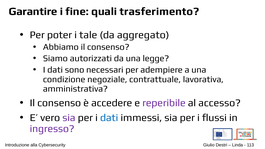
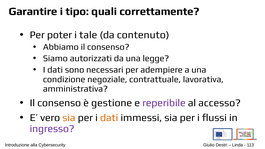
fine: fine -> tipo
trasferimento: trasferimento -> correttamente
aggregato: aggregato -> contenuto
accedere: accedere -> gestione
sia at (69, 118) colour: purple -> orange
dati at (109, 118) colour: blue -> orange
